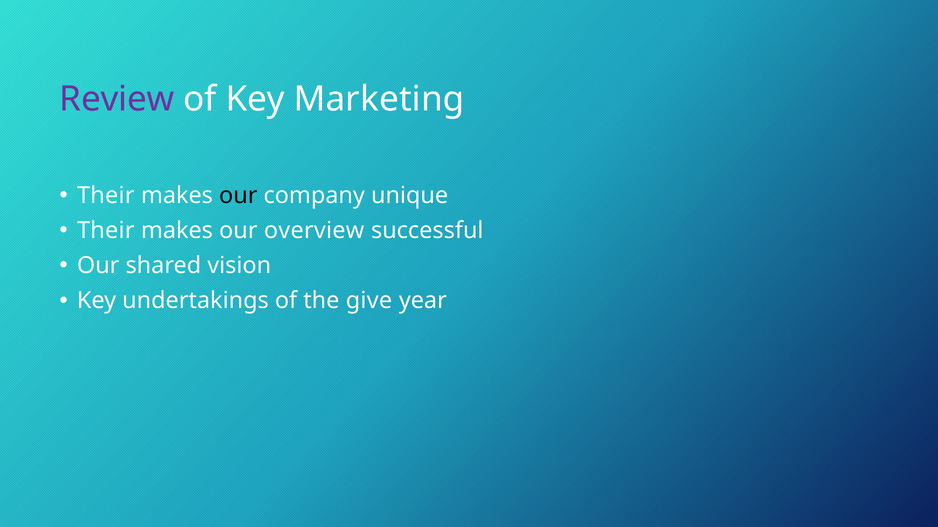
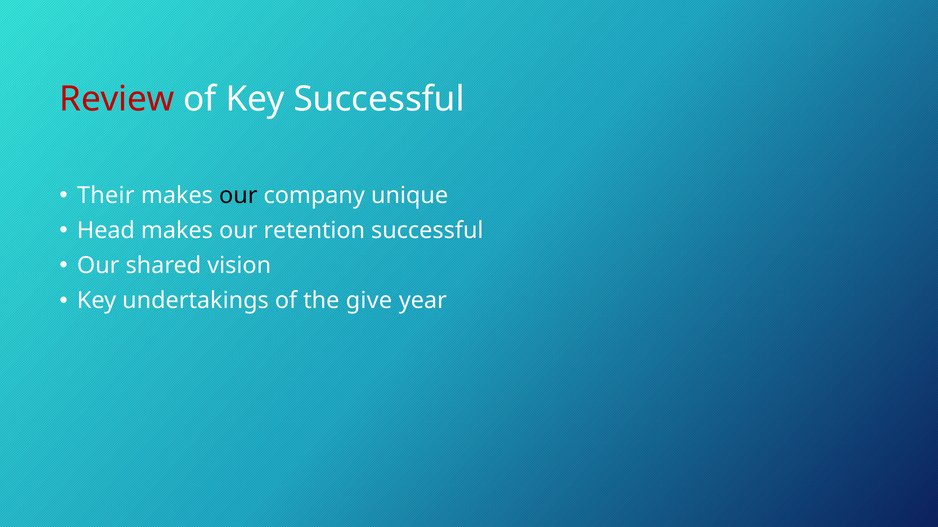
Review colour: purple -> red
Key Marketing: Marketing -> Successful
Their at (106, 231): Their -> Head
overview: overview -> retention
